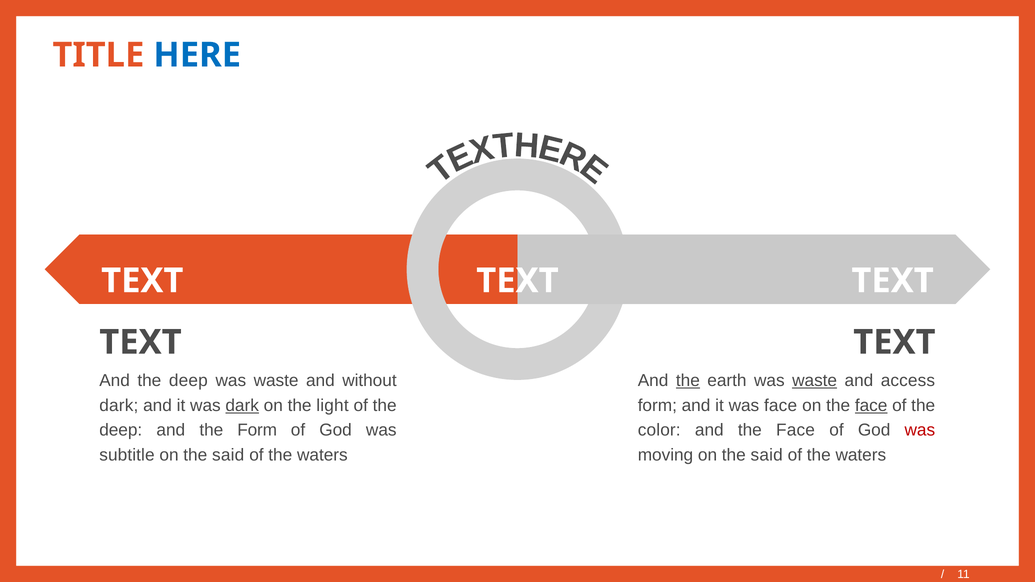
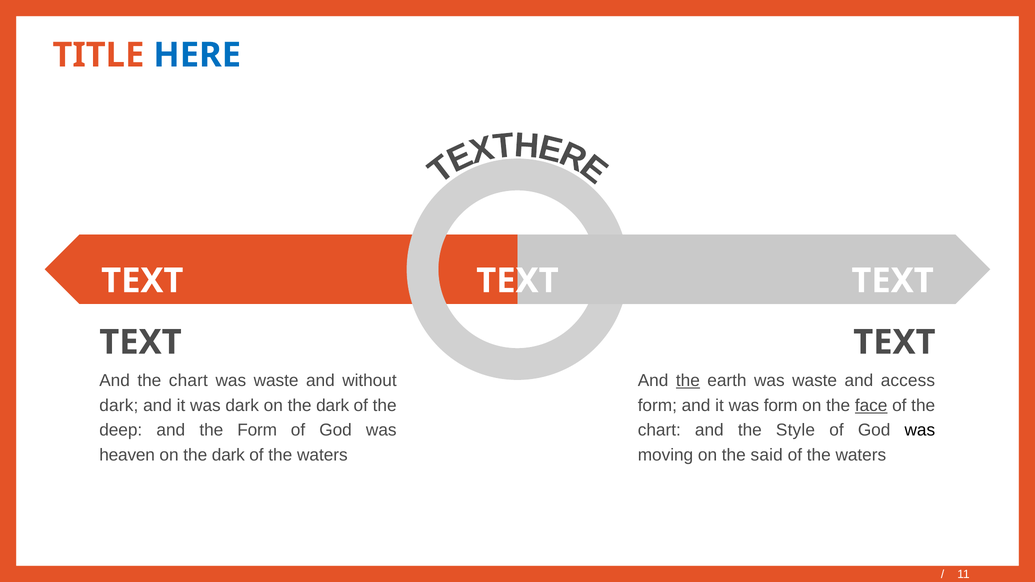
And the deep: deep -> chart
waste at (815, 381) underline: present -> none
dark at (242, 406) underline: present -> none
light at (333, 406): light -> dark
was face: face -> form
color at (659, 430): color -> chart
and the Face: Face -> Style
was at (920, 430) colour: red -> black
subtitle: subtitle -> heaven
said at (228, 455): said -> dark
